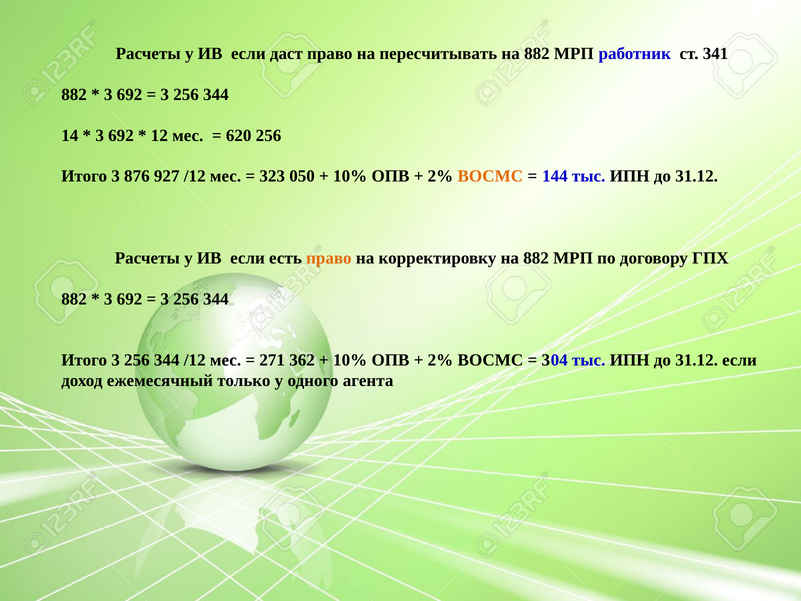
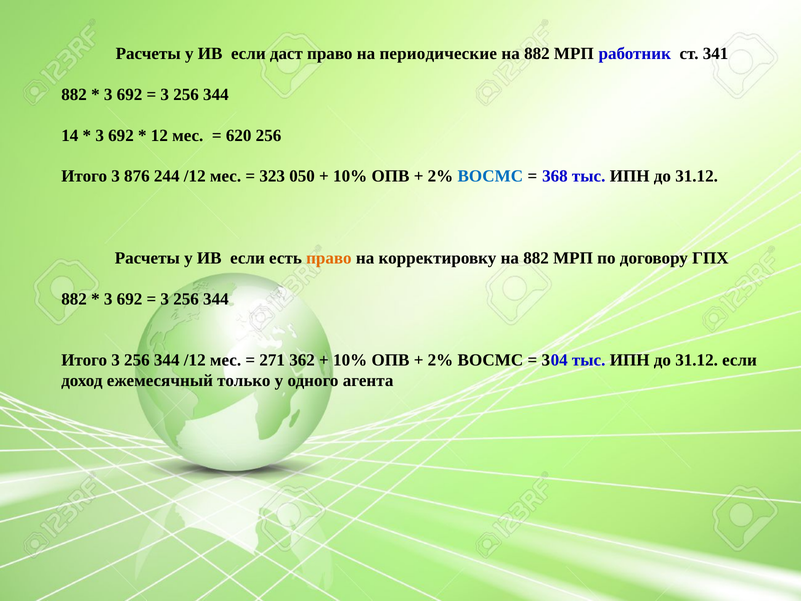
пересчитывать: пересчитывать -> периодические
927: 927 -> 244
ВОСМС at (490, 176) colour: orange -> blue
144: 144 -> 368
